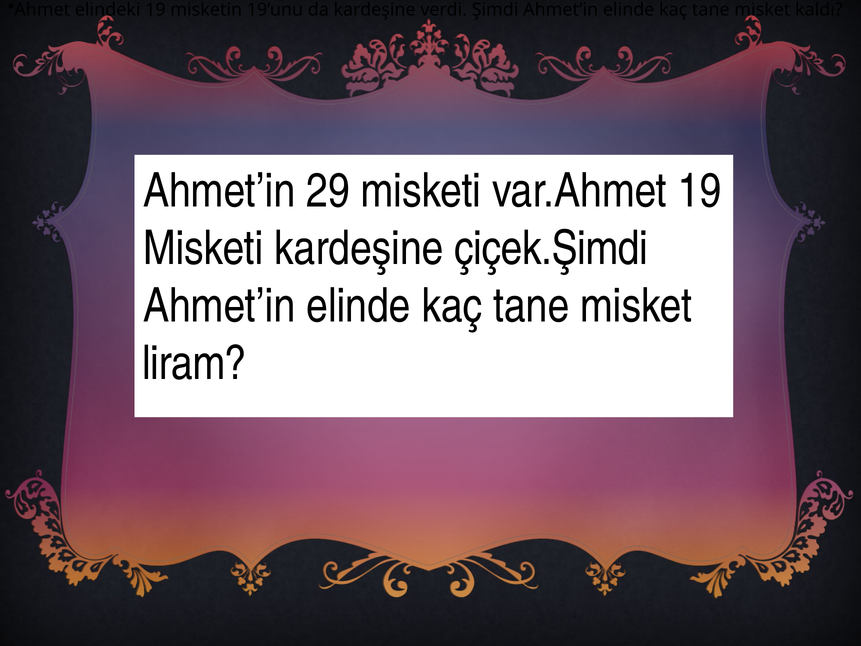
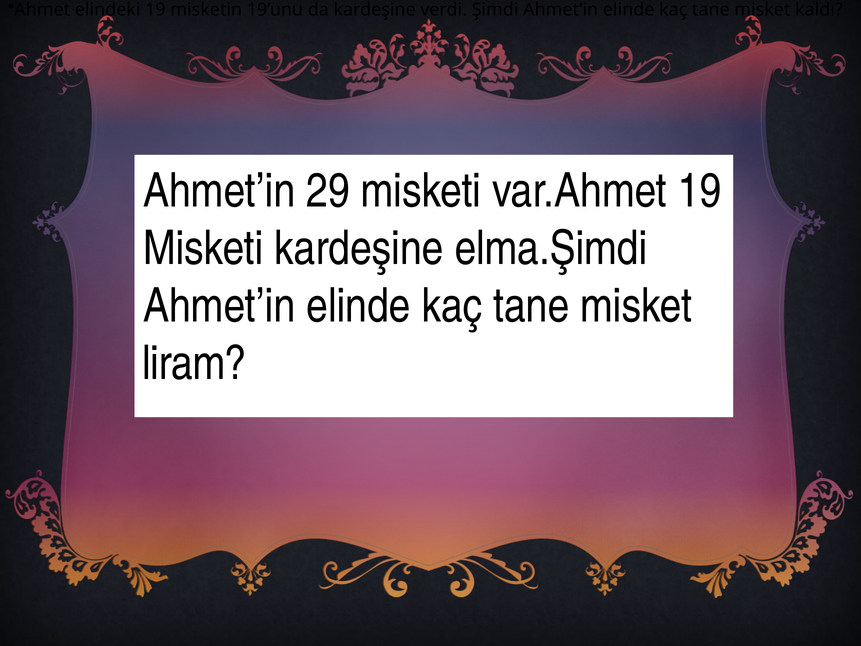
çiçek.Şimdi: çiçek.Şimdi -> elma.Şimdi
